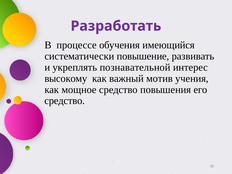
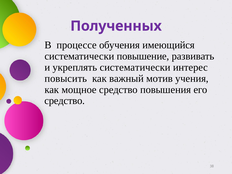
Разработать: Разработать -> Полученных
укреплять познавательной: познавательной -> систематически
высокому: высокому -> повысить
